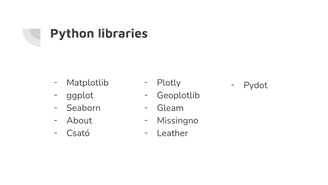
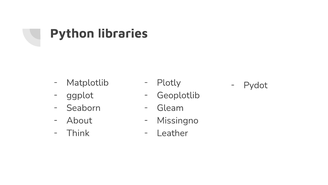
Csató: Csató -> Think
